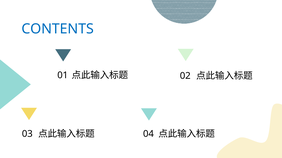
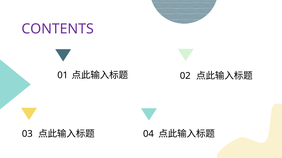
CONTENTS colour: blue -> purple
